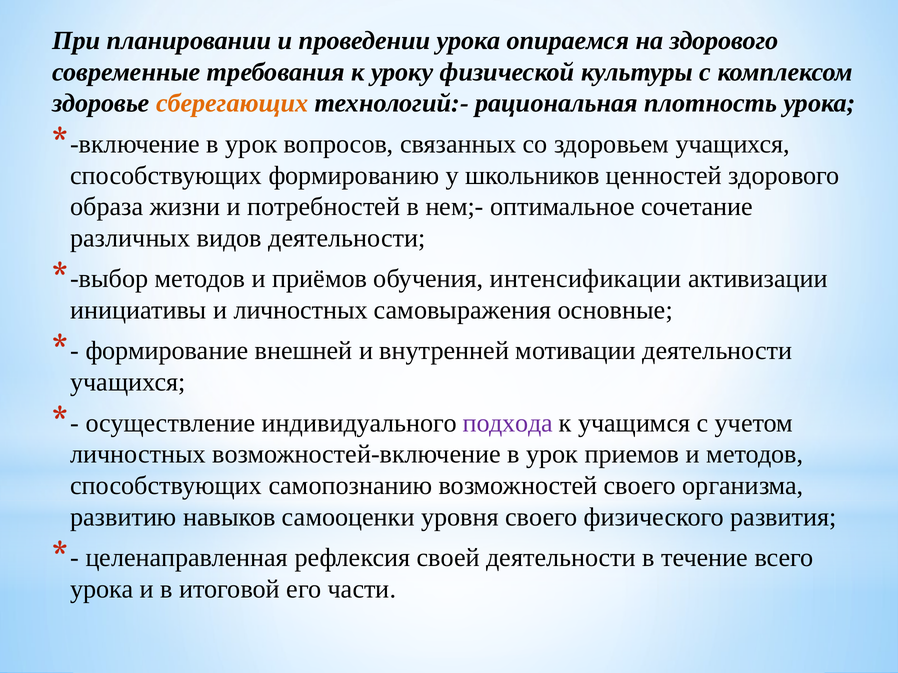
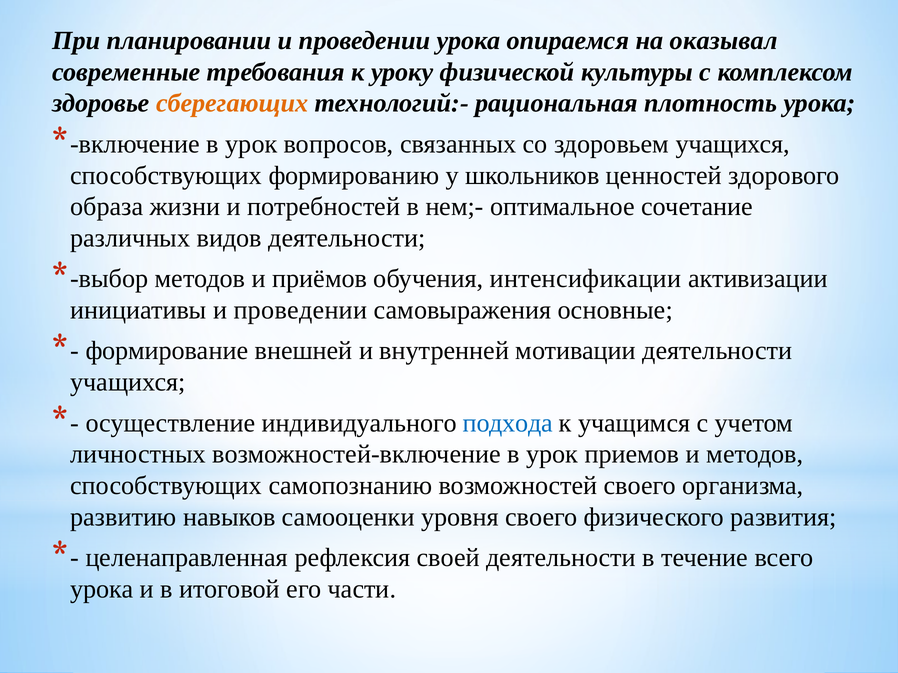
на здорового: здорового -> оказывал
инициативы и личностных: личностных -> проведении
подхода colour: purple -> blue
